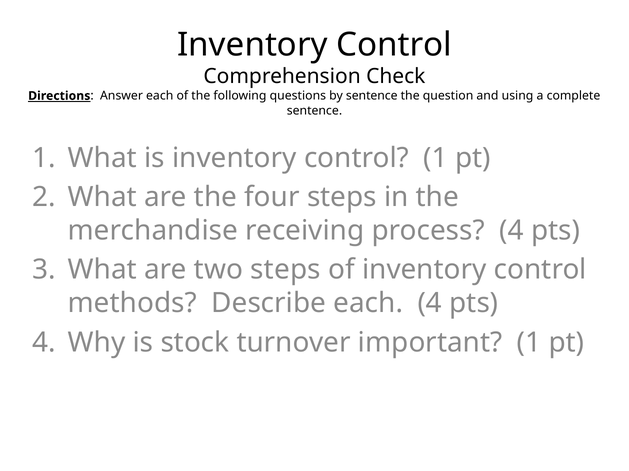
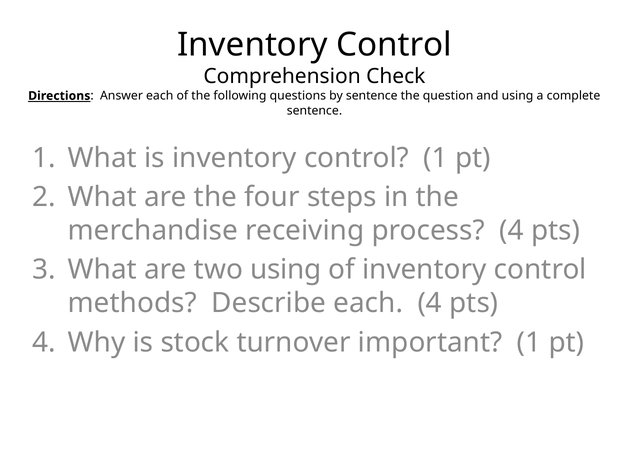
two steps: steps -> using
